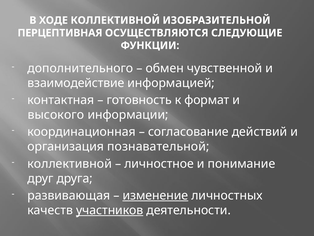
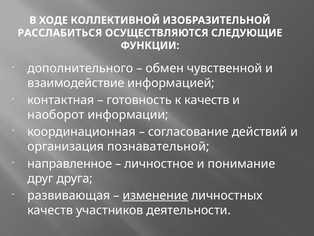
ПЕРЦЕПТИВНАЯ: ПЕРЦЕПТИВНАЯ -> РАССЛАБИТЬСЯ
к формат: формат -> качеств
высокого: высокого -> наоборот
коллективной at (70, 163): коллективной -> направленное
участников underline: present -> none
